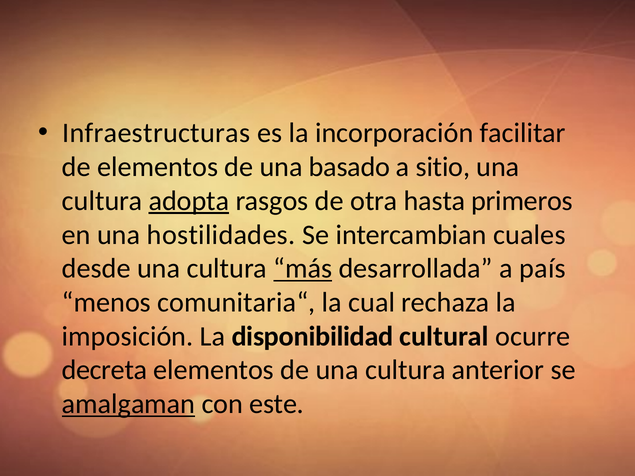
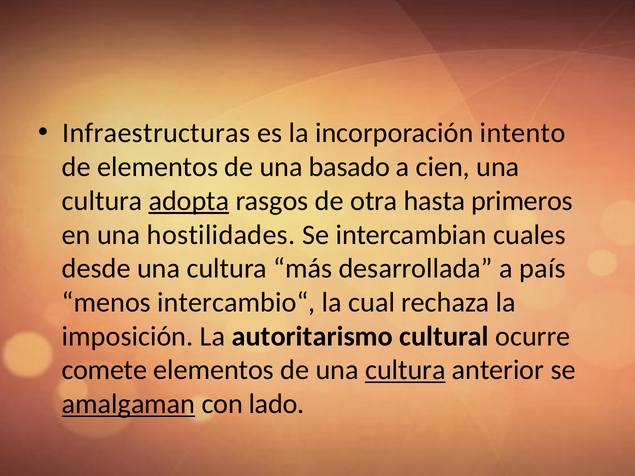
facilitar: facilitar -> intento
sitio: sitio -> cien
más underline: present -> none
comunitaria“: comunitaria“ -> intercambio“
disponibilidad: disponibilidad -> autoritarismo
decreta: decreta -> comete
cultura at (405, 370) underline: none -> present
este: este -> lado
